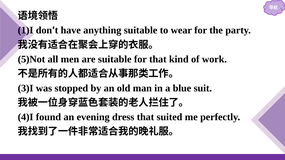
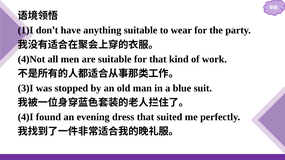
5)Not: 5)Not -> 4)Not
